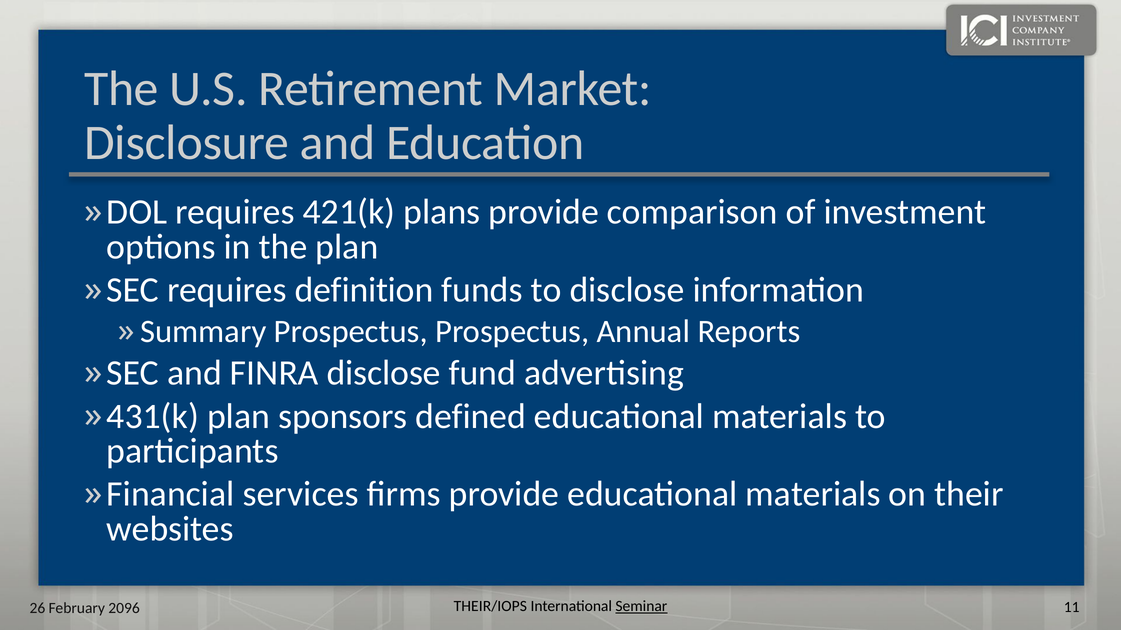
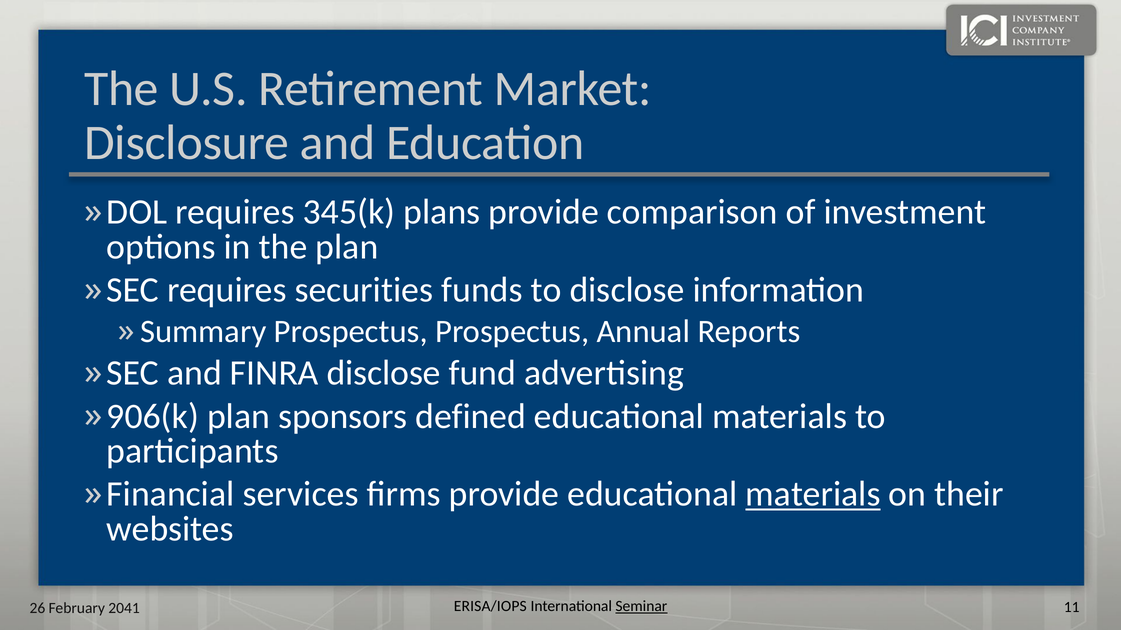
421(k: 421(k -> 345(k
definition: definition -> securities
431(k: 431(k -> 906(k
materials at (813, 495) underline: none -> present
THEIR/IOPS: THEIR/IOPS -> ERISA/IOPS
2096: 2096 -> 2041
